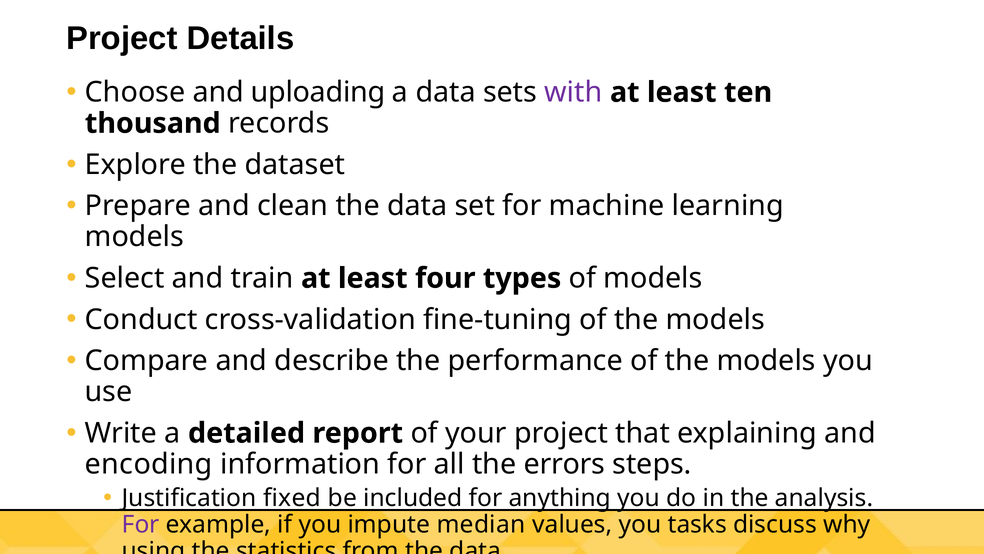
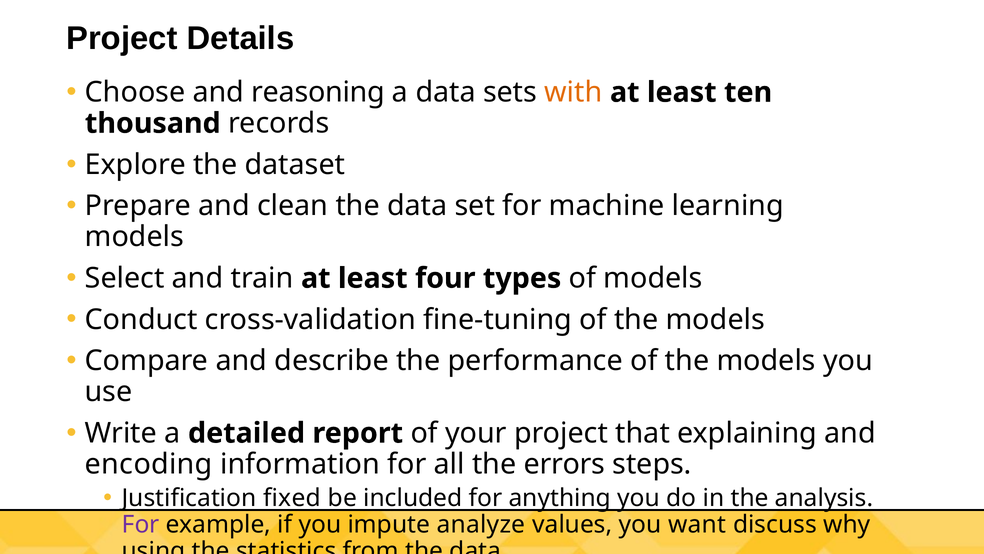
uploading: uploading -> reasoning
with colour: purple -> orange
median: median -> analyze
tasks: tasks -> want
